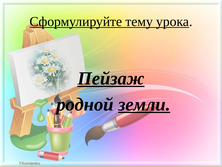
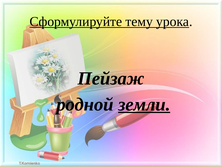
Пейзаж underline: present -> none
